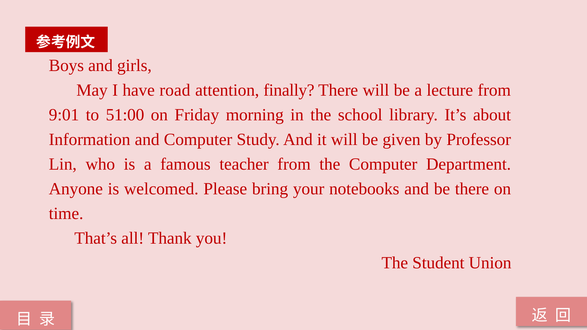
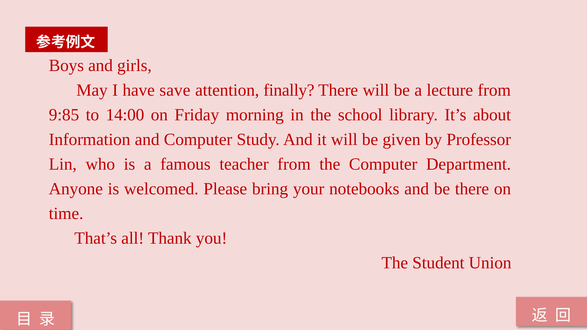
road: road -> save
9:01: 9:01 -> 9:85
51:00: 51:00 -> 14:00
